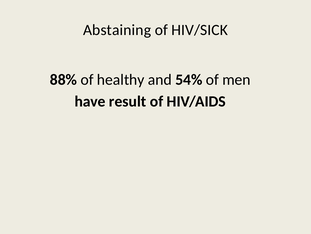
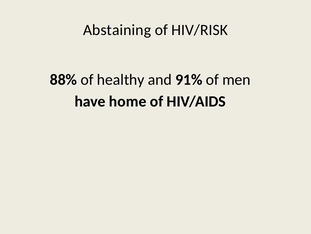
HIV/SICK: HIV/SICK -> HIV/RISK
54%: 54% -> 91%
result: result -> home
